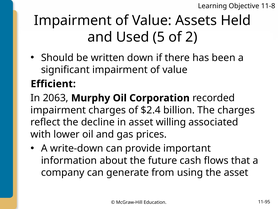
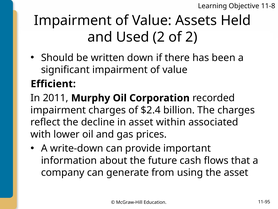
Used 5: 5 -> 2
2063: 2063 -> 2011
willing: willing -> within
